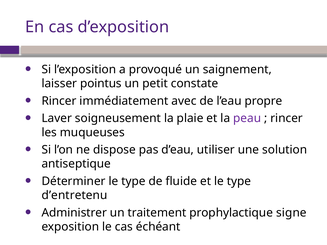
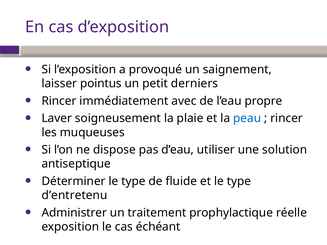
constate: constate -> derniers
peau colour: purple -> blue
signe: signe -> réelle
